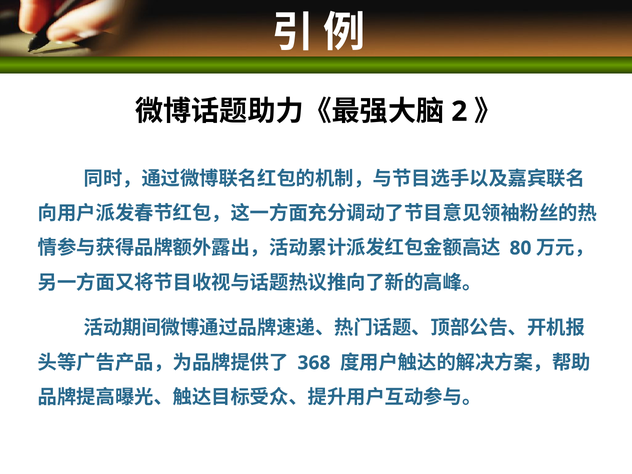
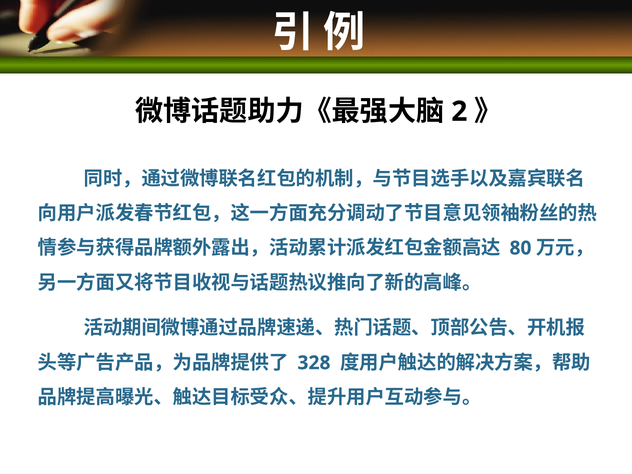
368: 368 -> 328
